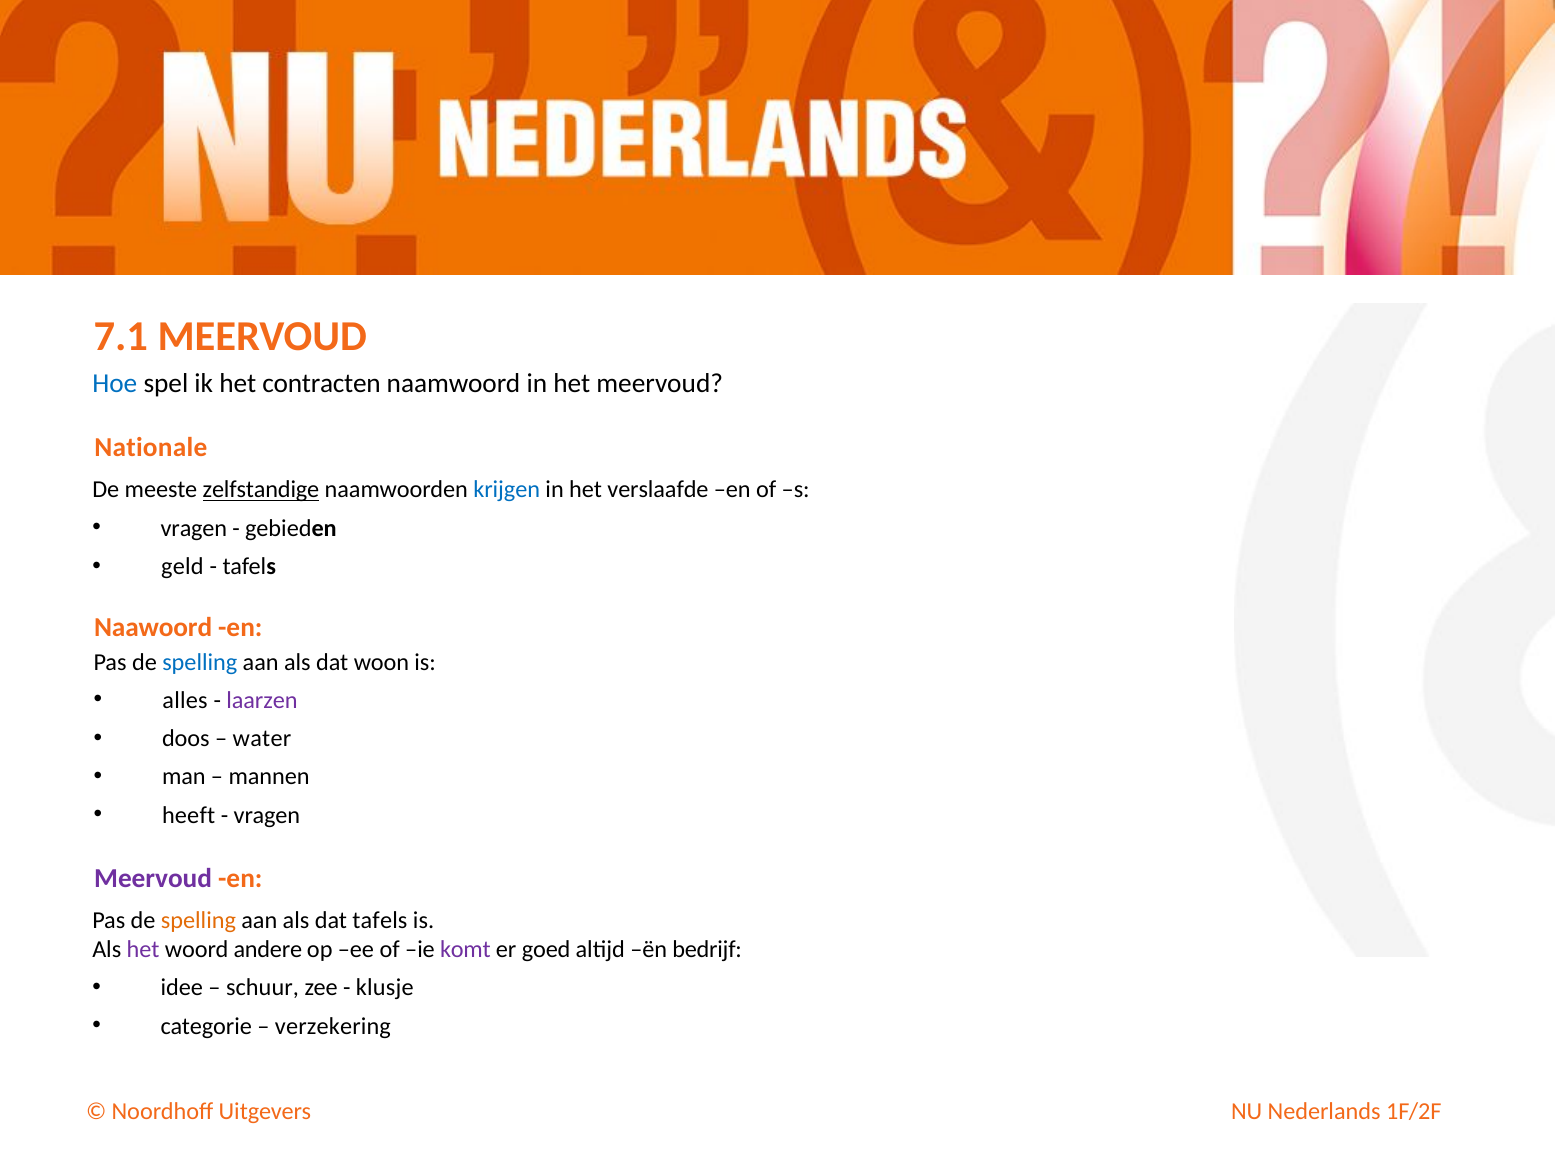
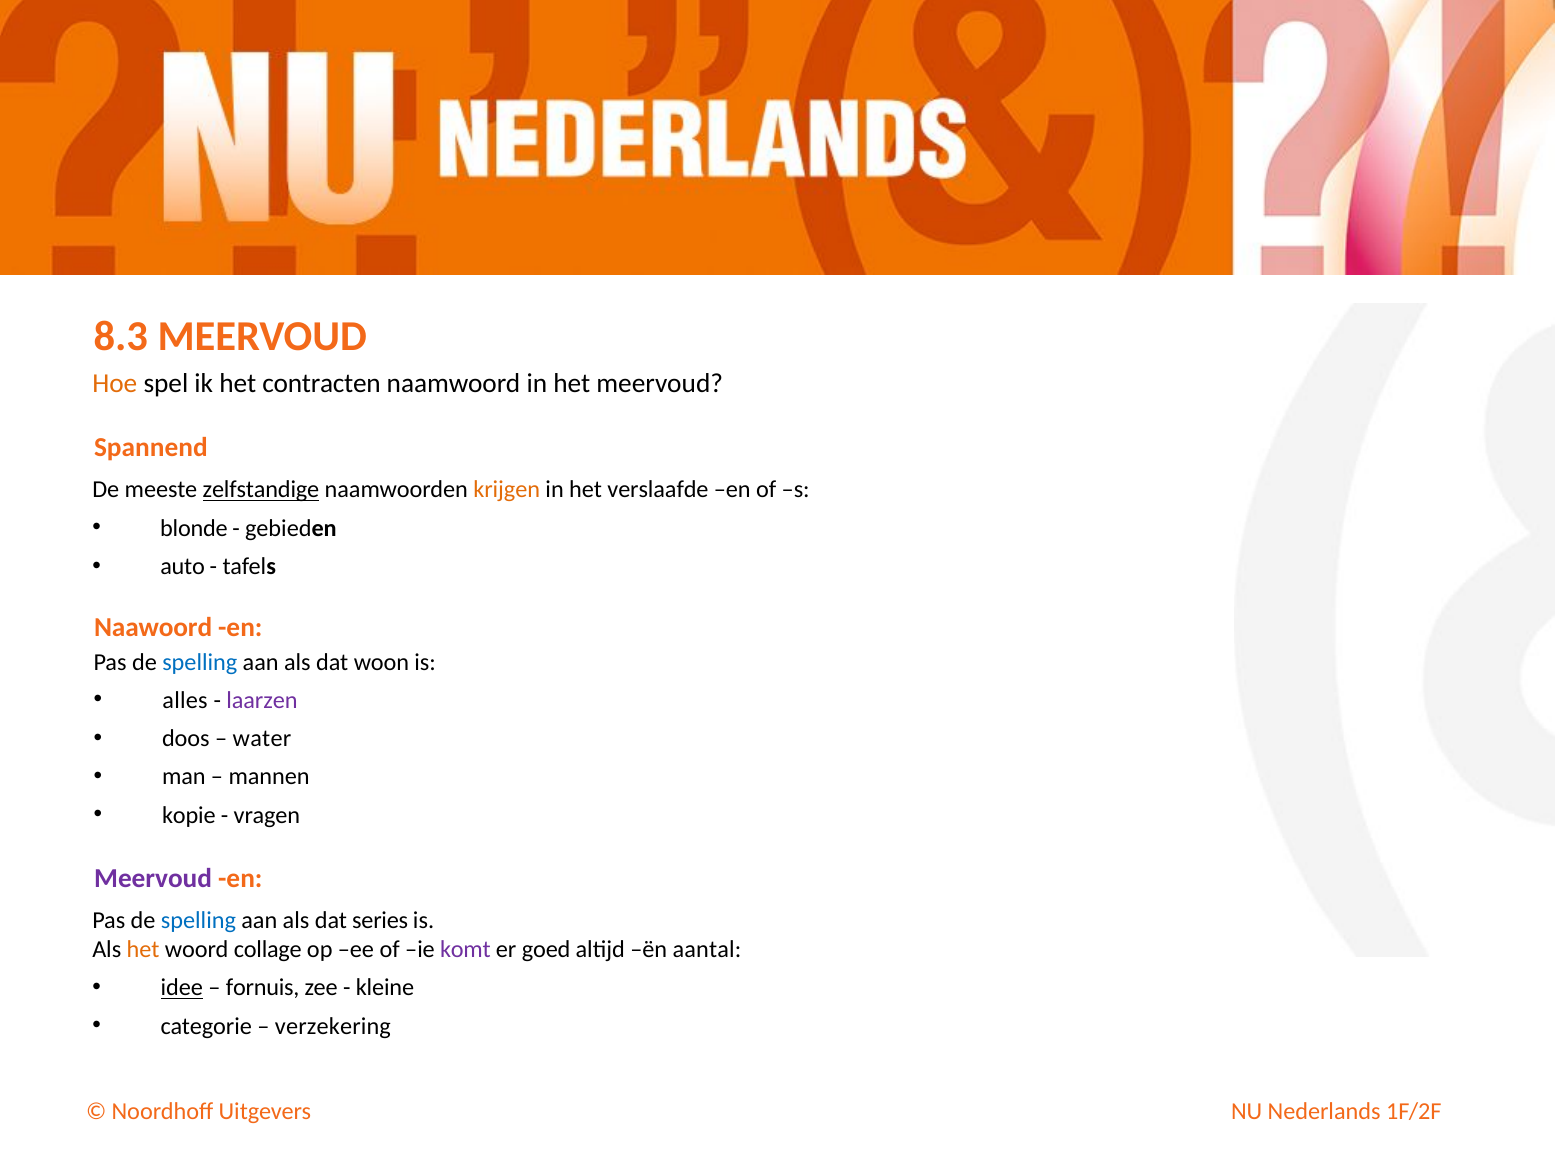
7.1: 7.1 -> 8.3
Hoe colour: blue -> orange
Nationale: Nationale -> Spannend
krijgen colour: blue -> orange
vragen at (194, 528): vragen -> blonde
geld: geld -> auto
heeft: heeft -> kopie
spelling at (198, 921) colour: orange -> blue
dat tafels: tafels -> series
het at (143, 950) colour: purple -> orange
andere: andere -> collage
bedrijf: bedrijf -> aantal
idee underline: none -> present
schuur: schuur -> fornuis
klusje: klusje -> kleine
